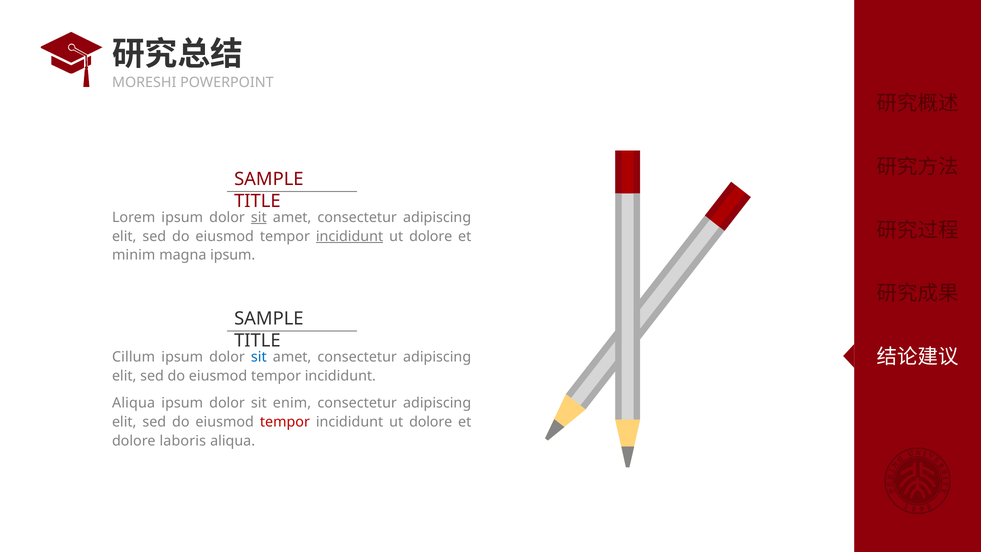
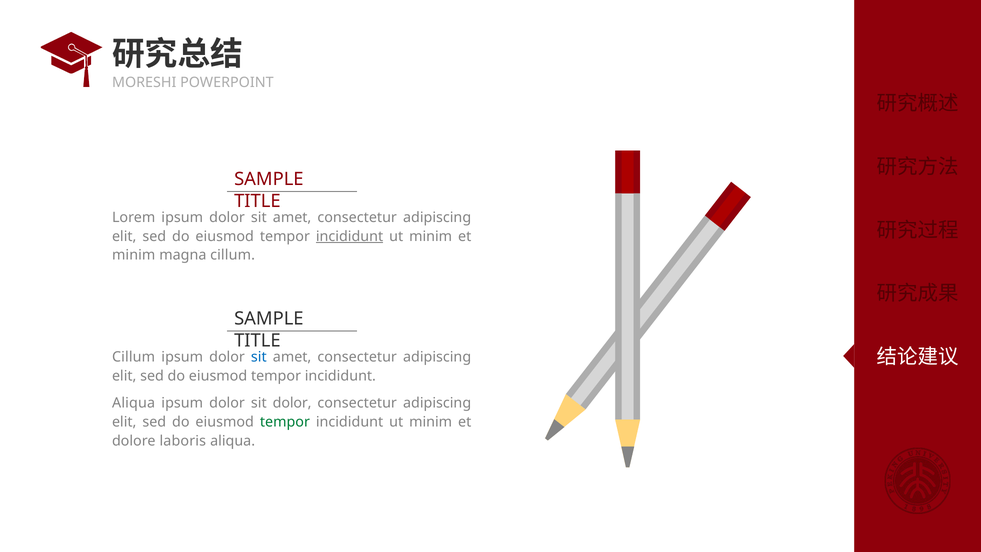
sit at (259, 217) underline: present -> none
dolore at (431, 236): dolore -> minim
magna ipsum: ipsum -> cillum
sit enim: enim -> dolor
tempor at (285, 422) colour: red -> green
dolore at (431, 422): dolore -> minim
